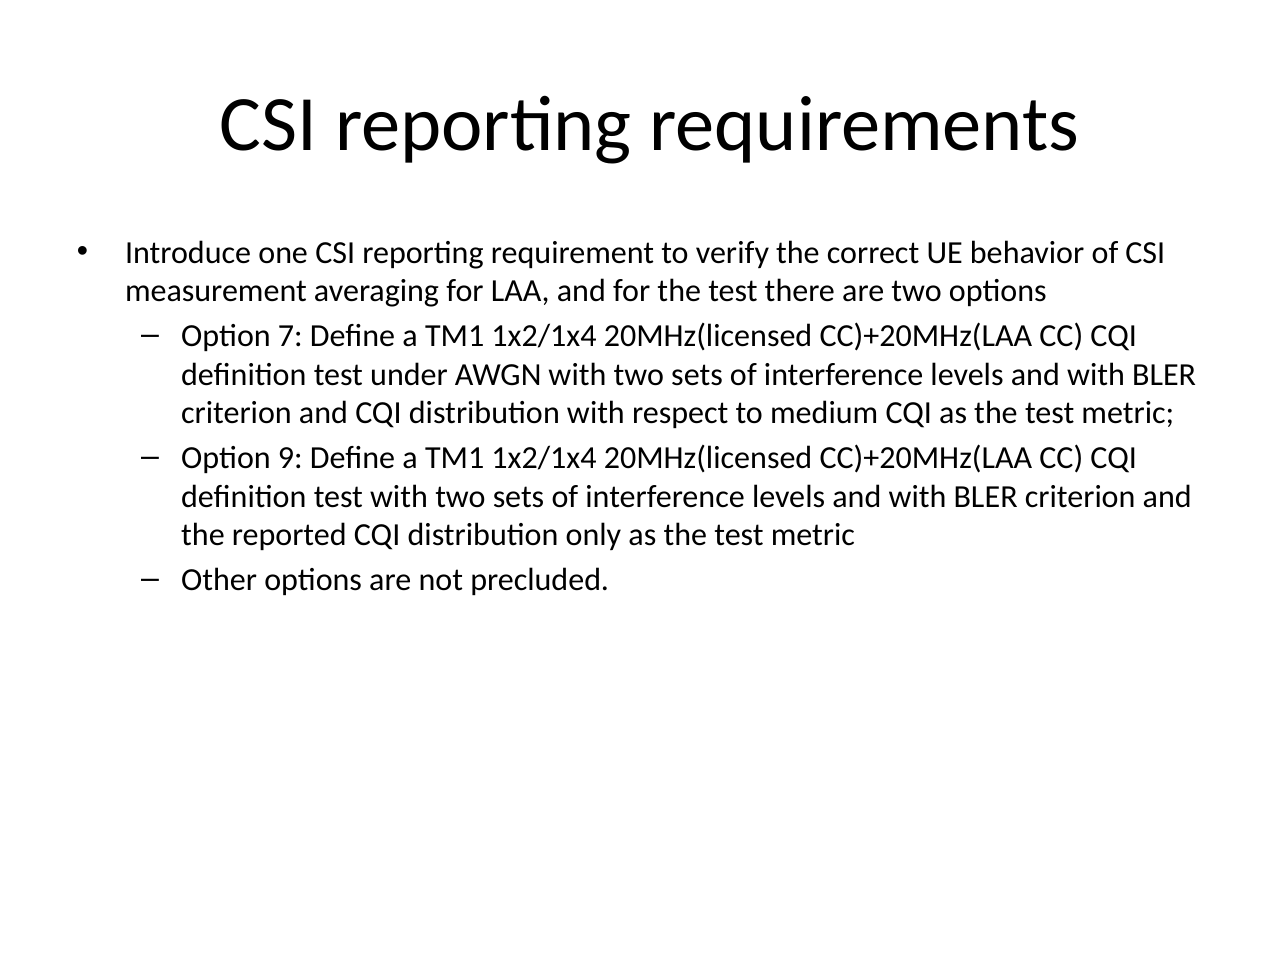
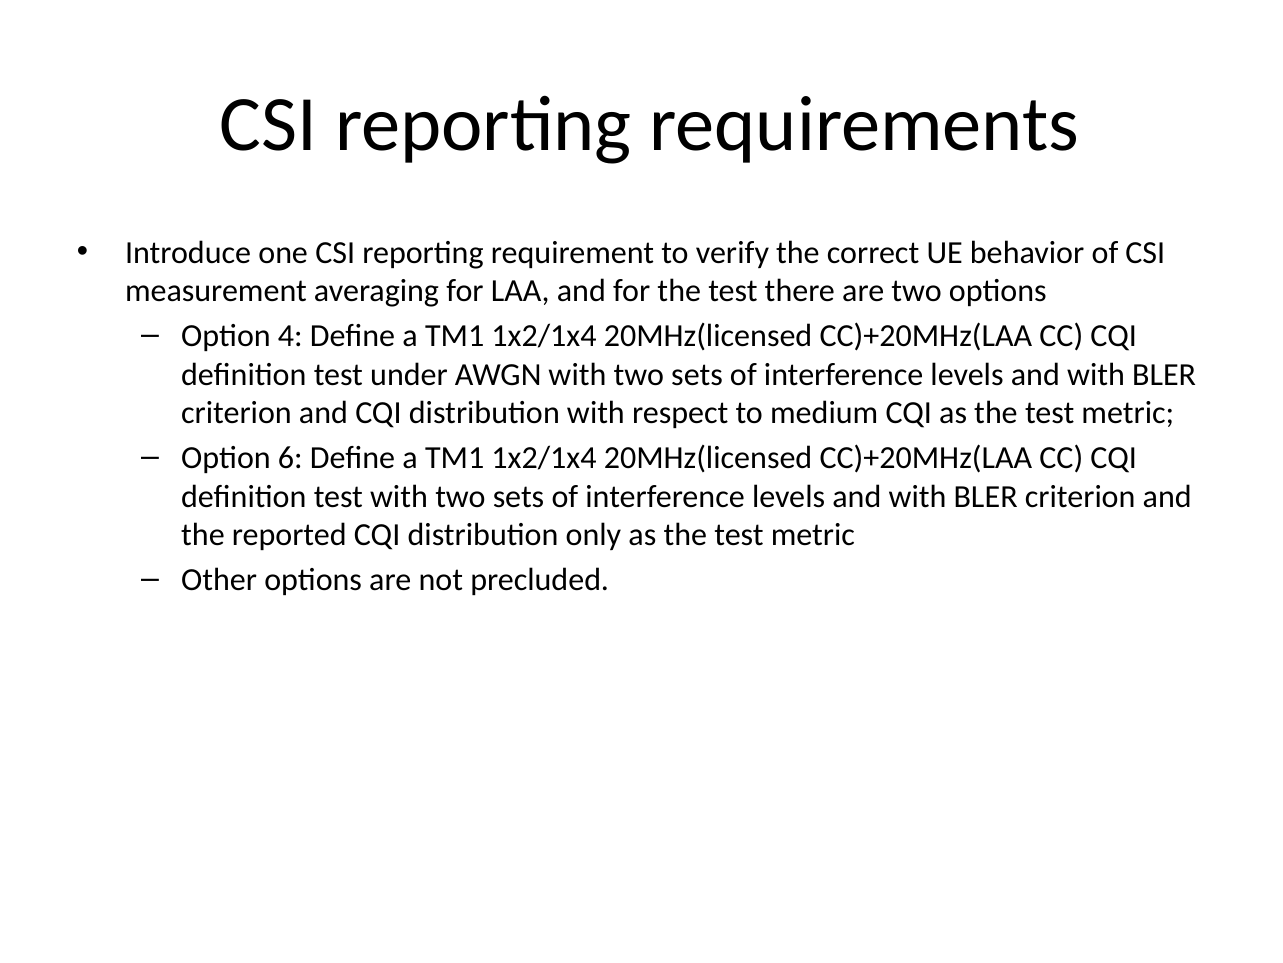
7: 7 -> 4
9: 9 -> 6
